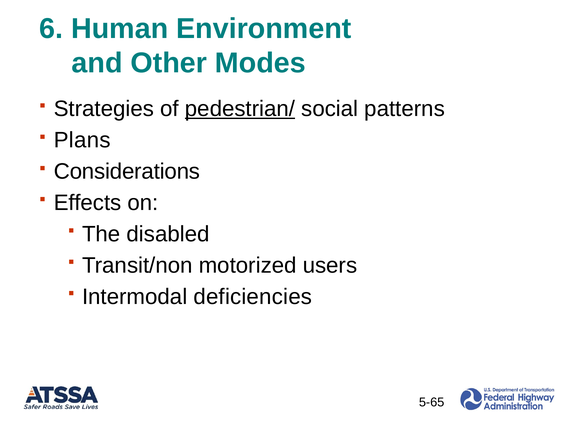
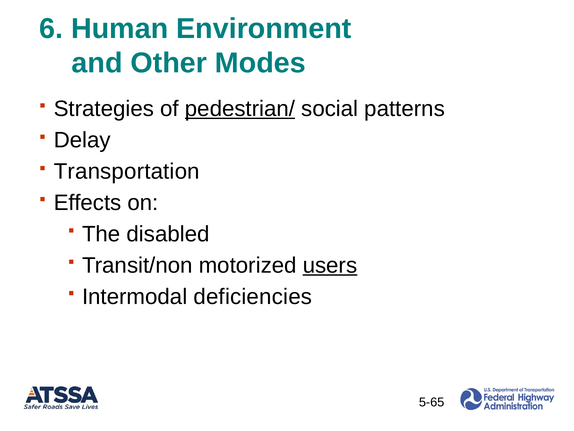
Plans: Plans -> Delay
Considerations: Considerations -> Transportation
users underline: none -> present
